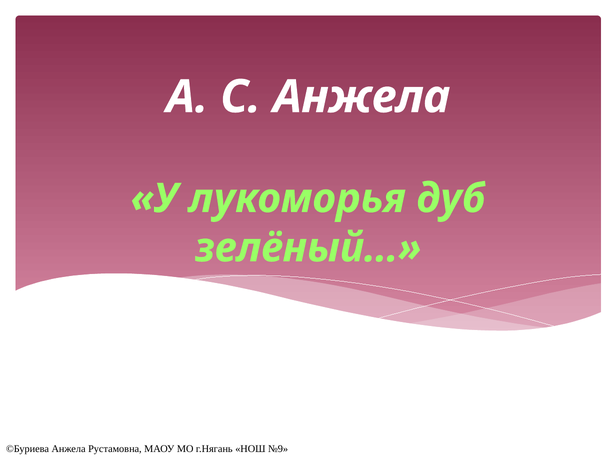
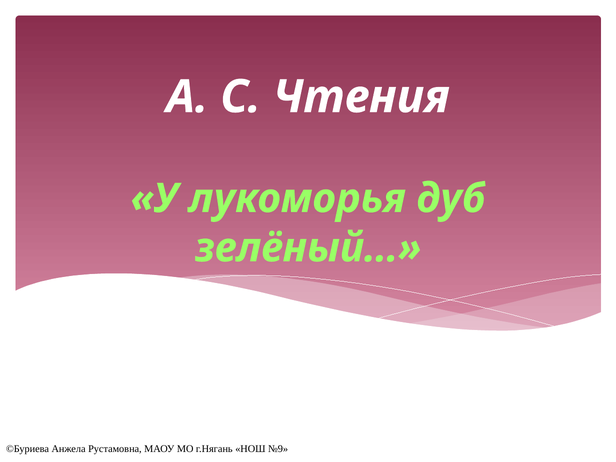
С Анжела: Анжела -> Чтения
